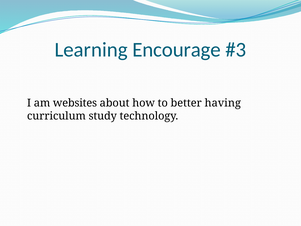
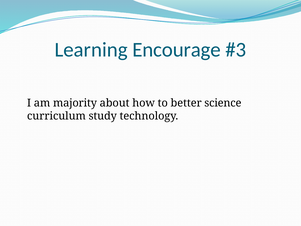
websites: websites -> majority
having: having -> science
